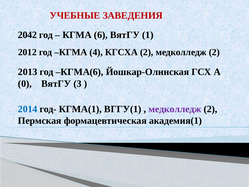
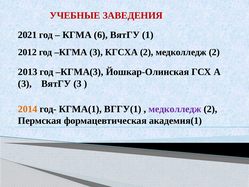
2042: 2042 -> 2021
КГМА 4: 4 -> 3
КГМА(6: КГМА(6 -> КГМА(3
0 at (25, 84): 0 -> 3
2014 colour: blue -> orange
